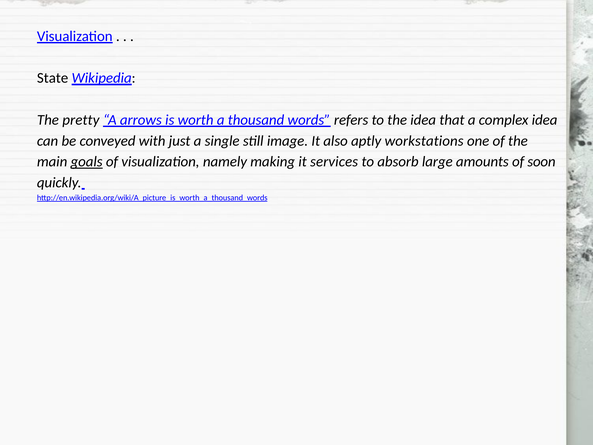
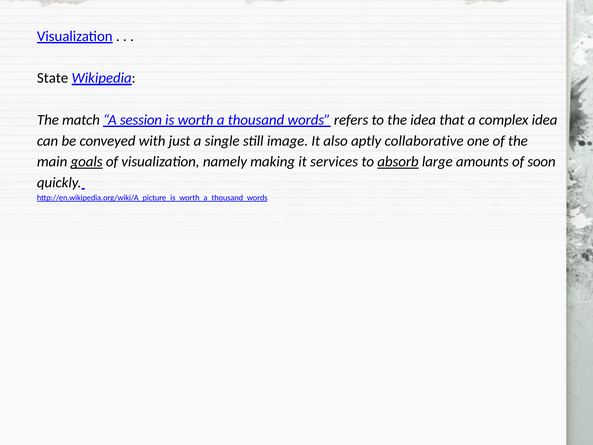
pretty: pretty -> match
arrows: arrows -> session
workstations: workstations -> collaborative
absorb underline: none -> present
